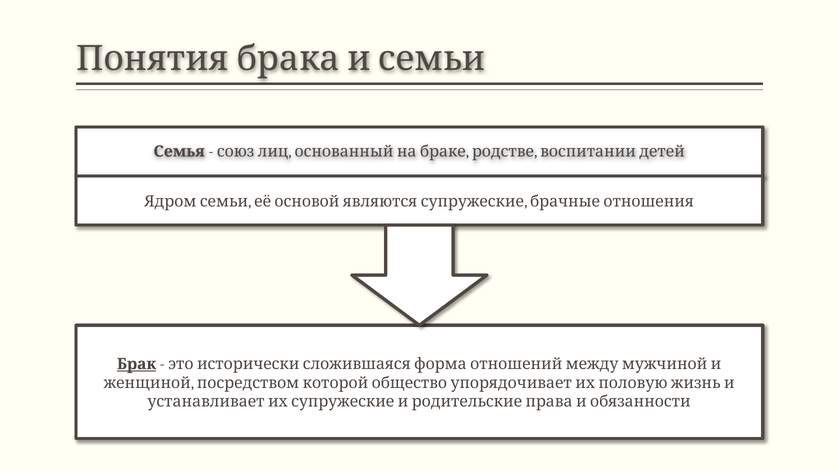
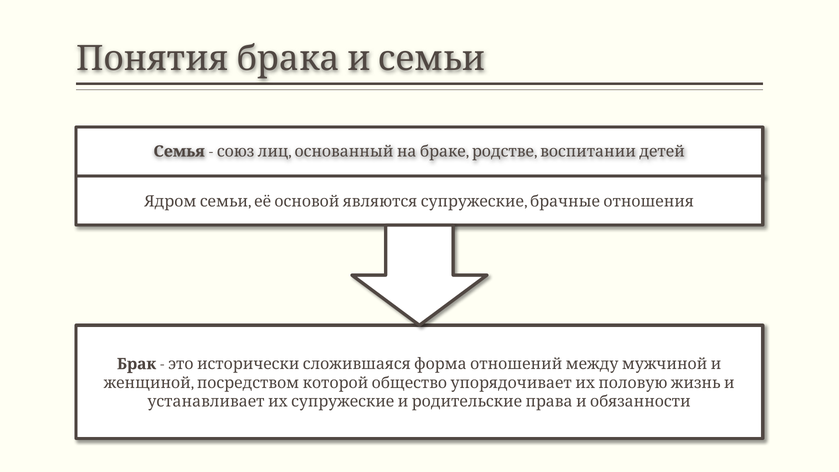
Брак underline: present -> none
